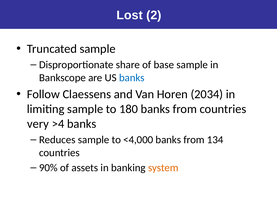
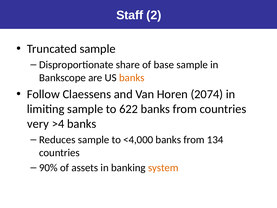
Lost: Lost -> Staff
banks at (132, 78) colour: blue -> orange
2034: 2034 -> 2074
180: 180 -> 622
